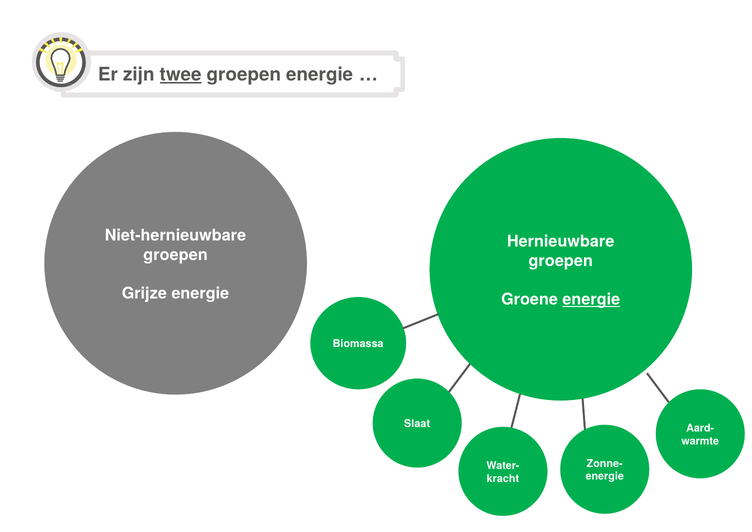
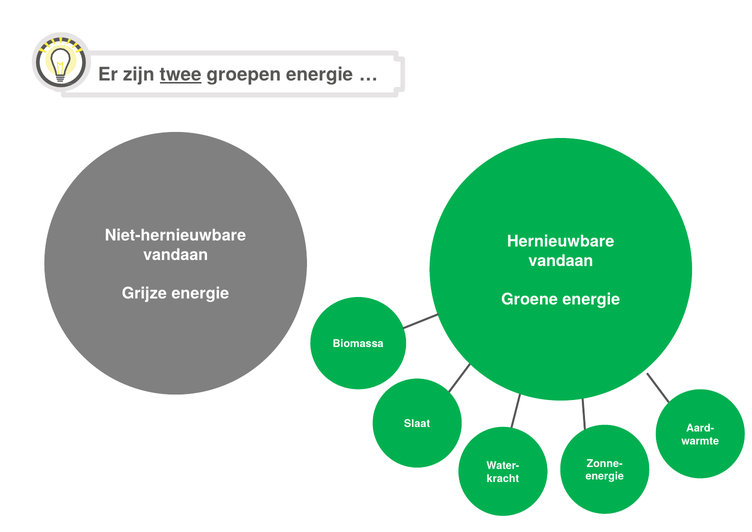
groepen at (176, 255): groepen -> vandaan
groepen at (561, 261): groepen -> vandaan
energie at (591, 299) underline: present -> none
